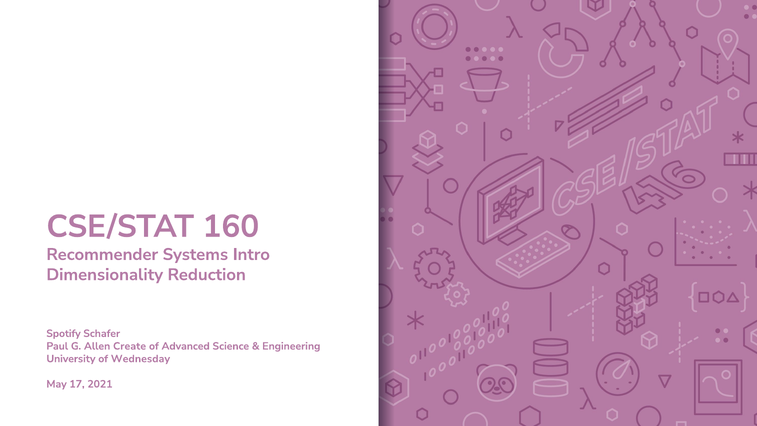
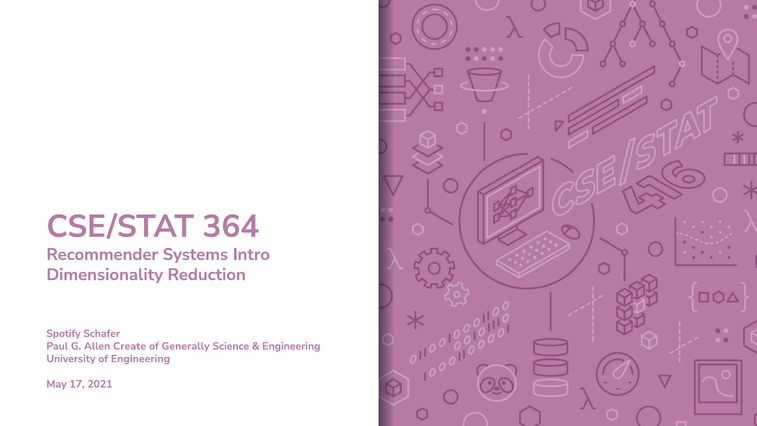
160: 160 -> 364
Advanced: Advanced -> Generally
of Wednesday: Wednesday -> Engineering
